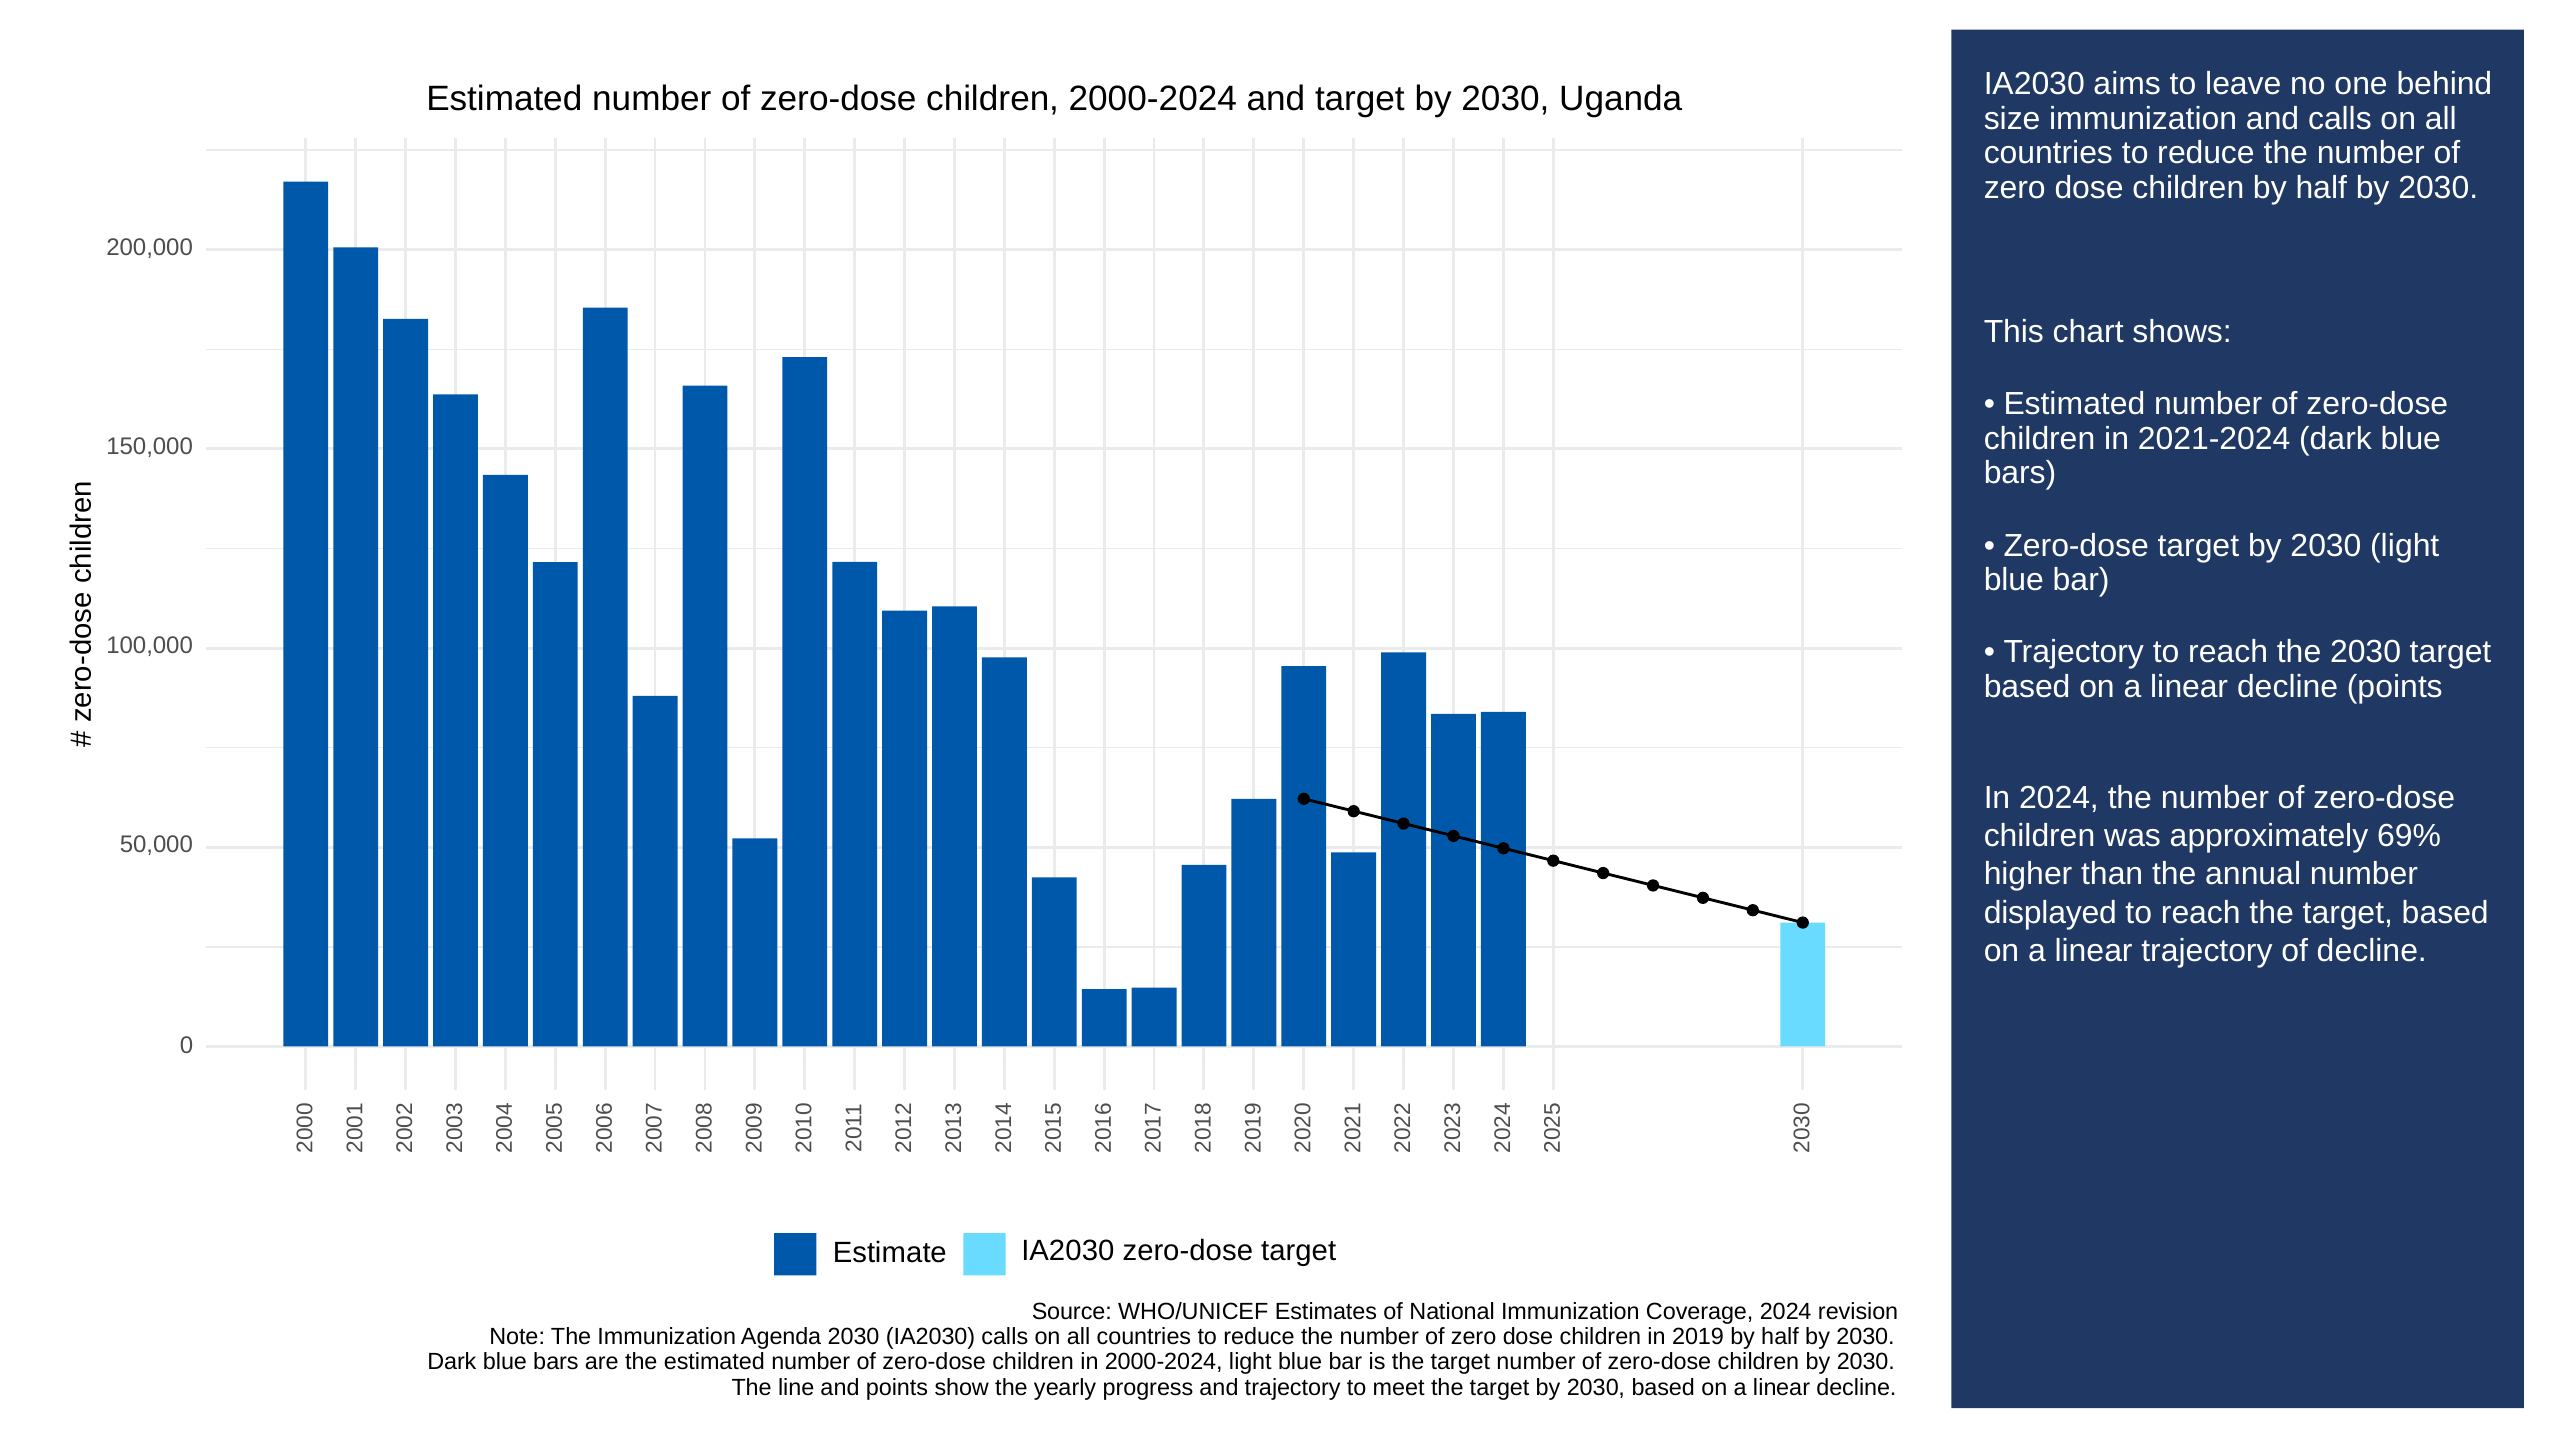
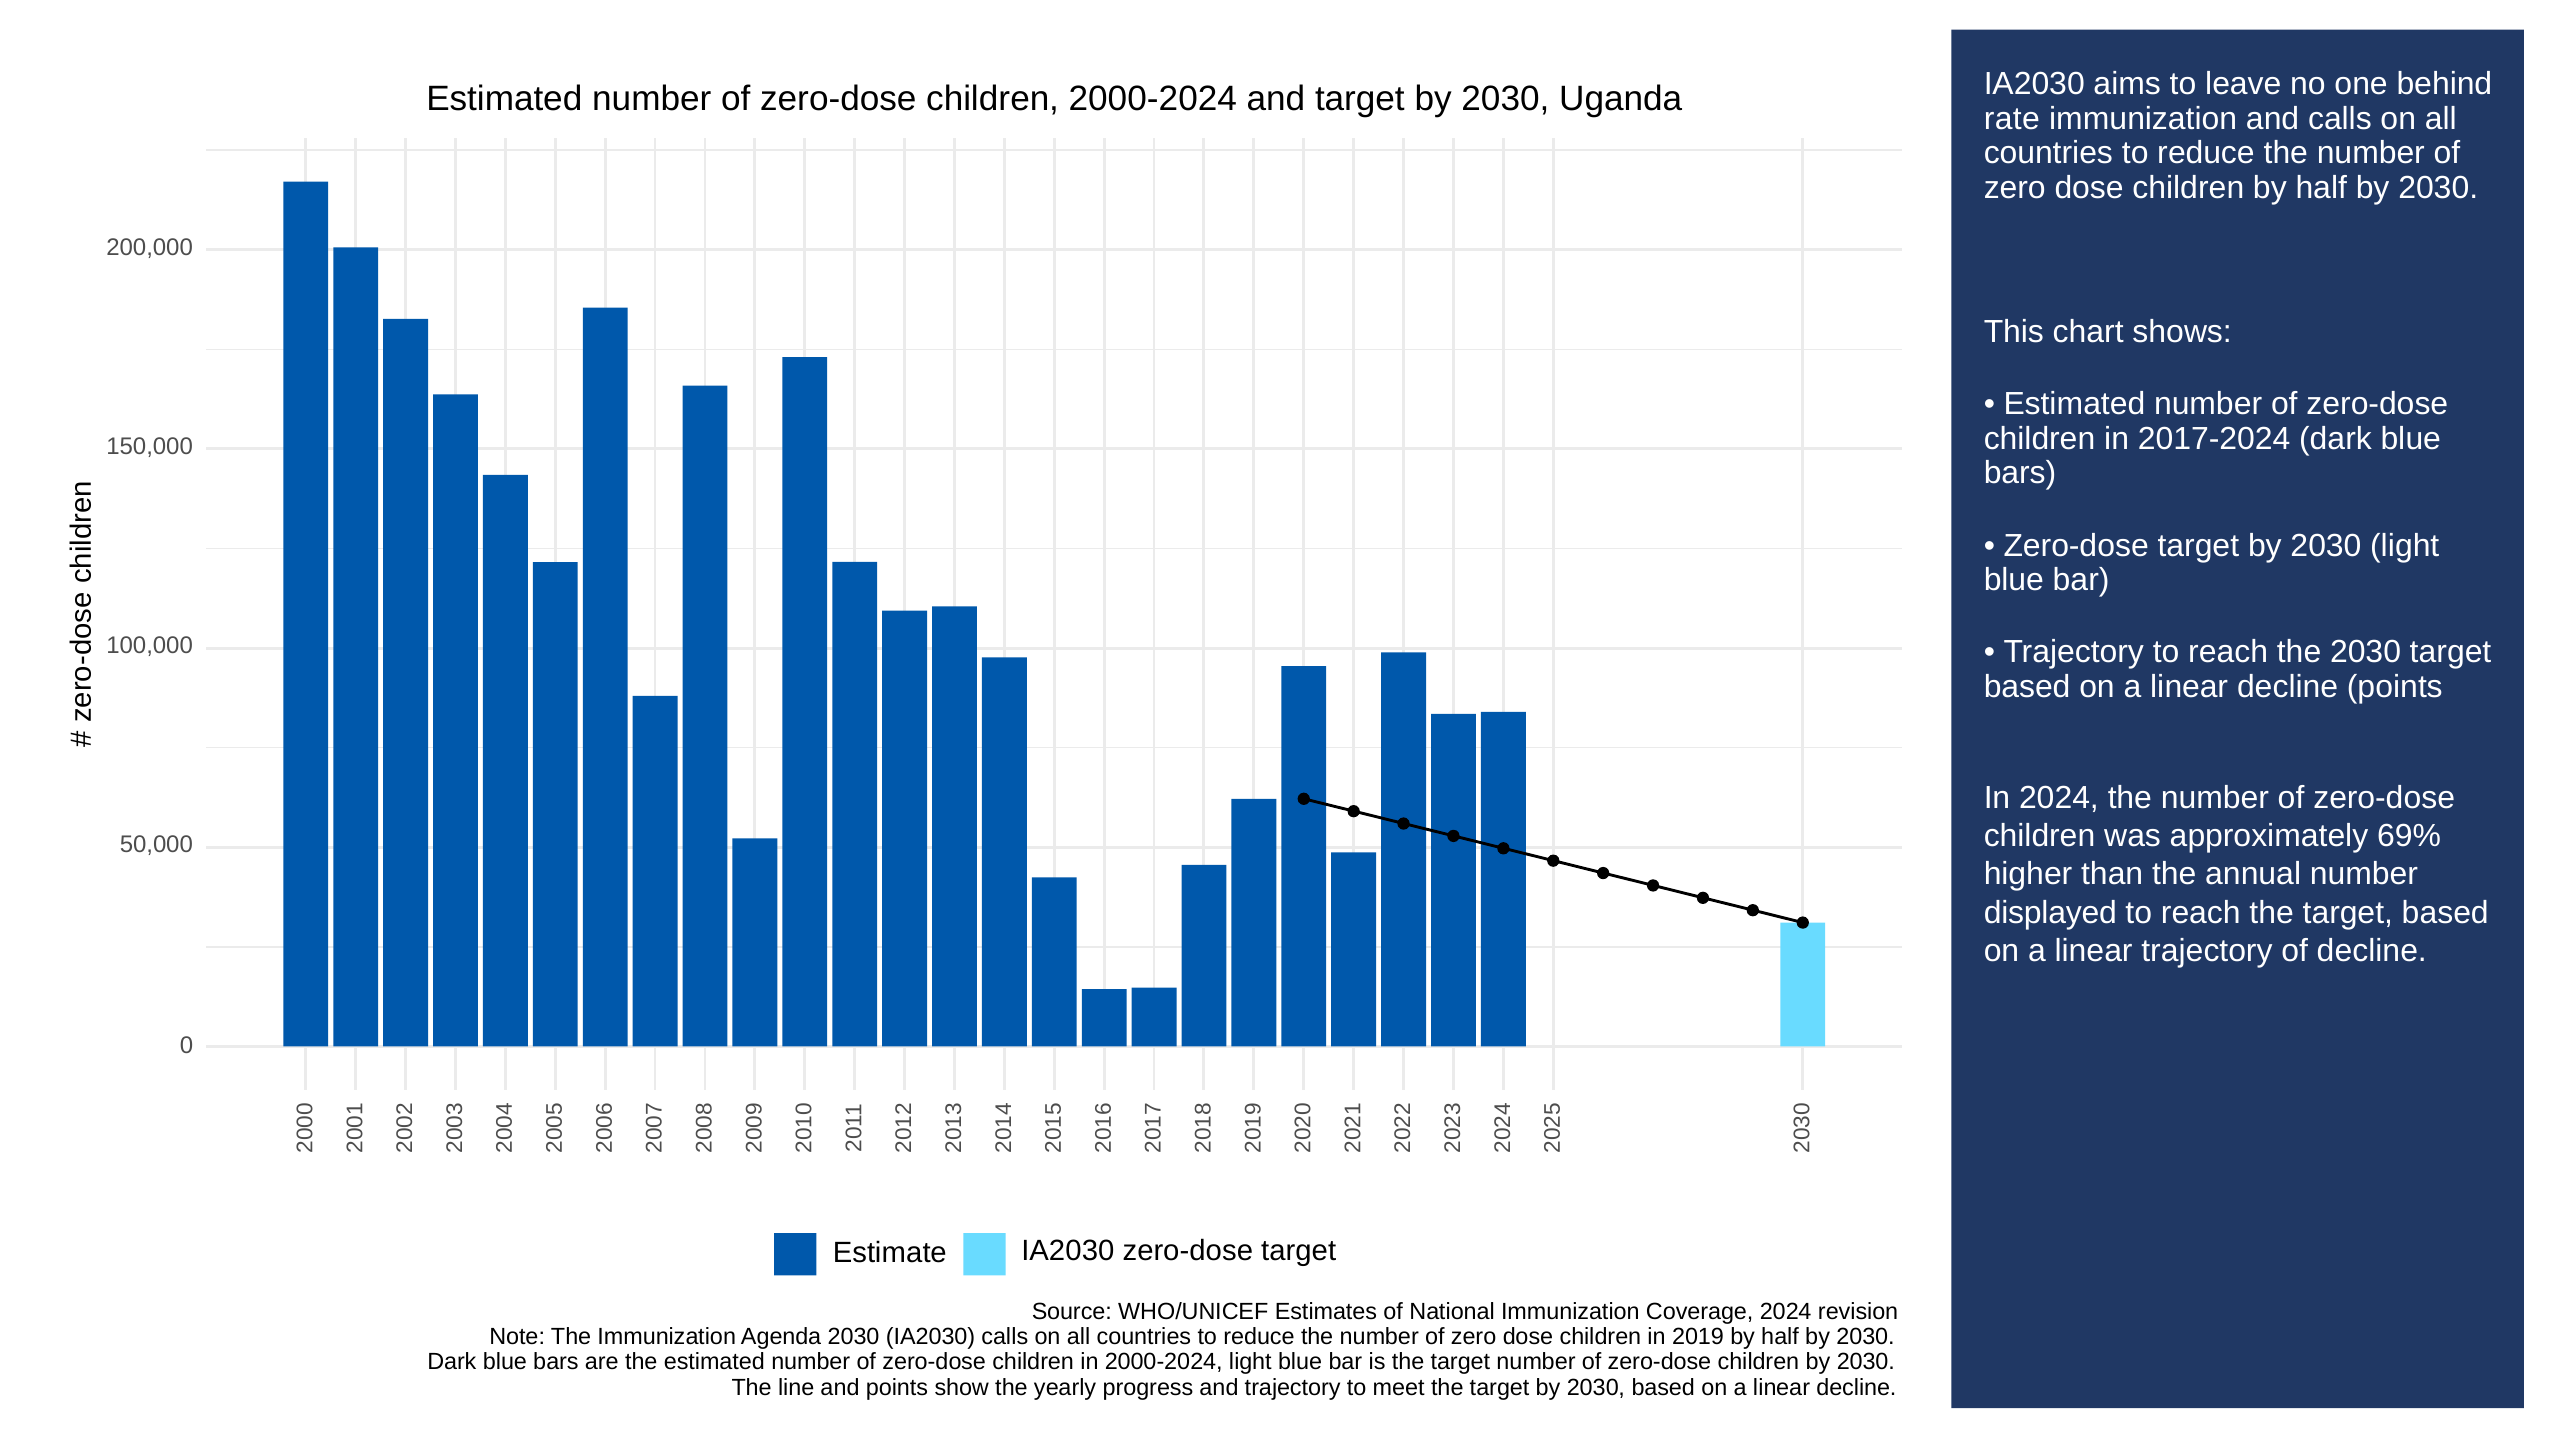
size: size -> rate
2021-2024: 2021-2024 -> 2017-2024
